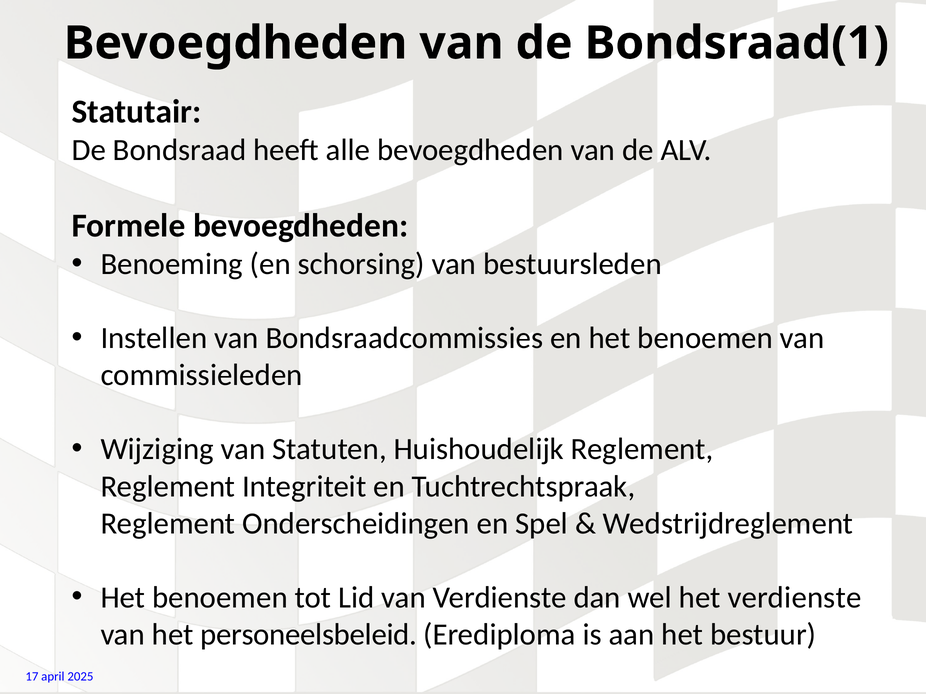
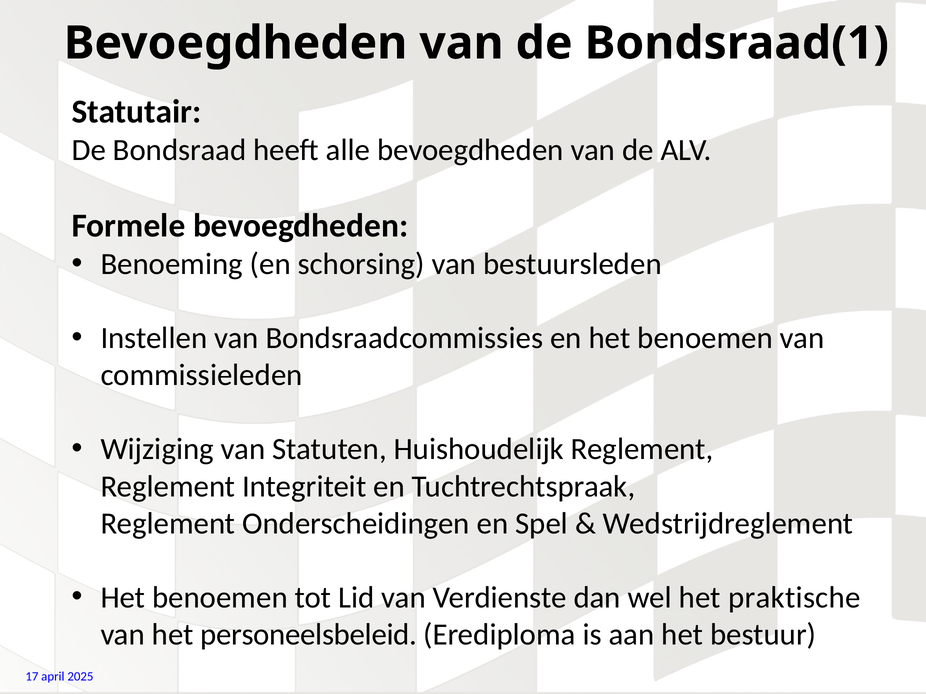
het verdienste: verdienste -> praktische
